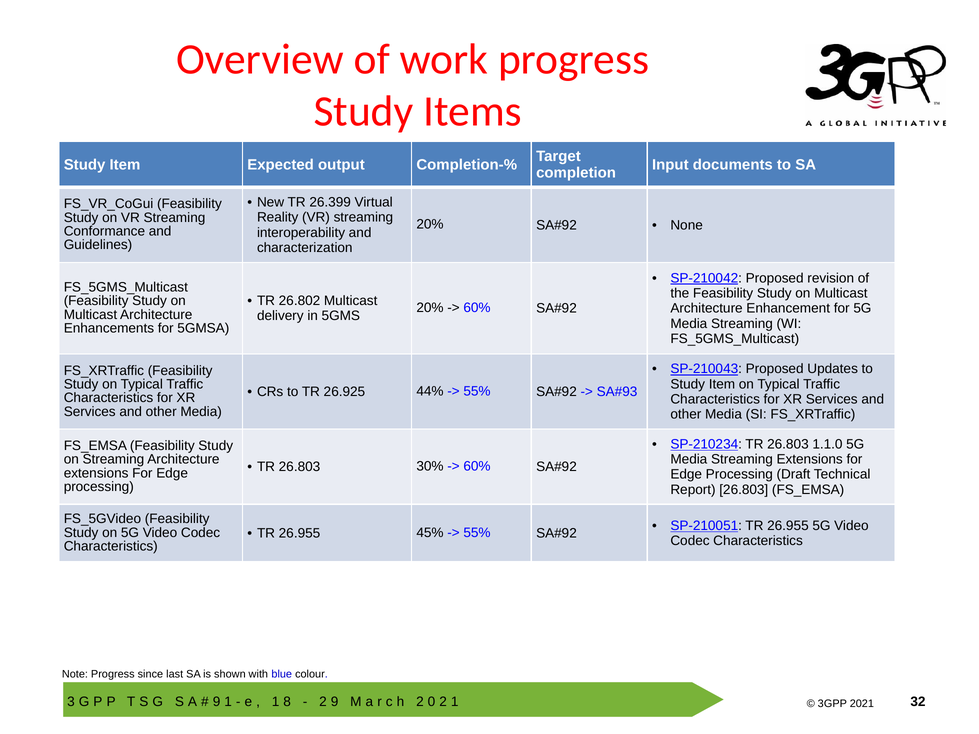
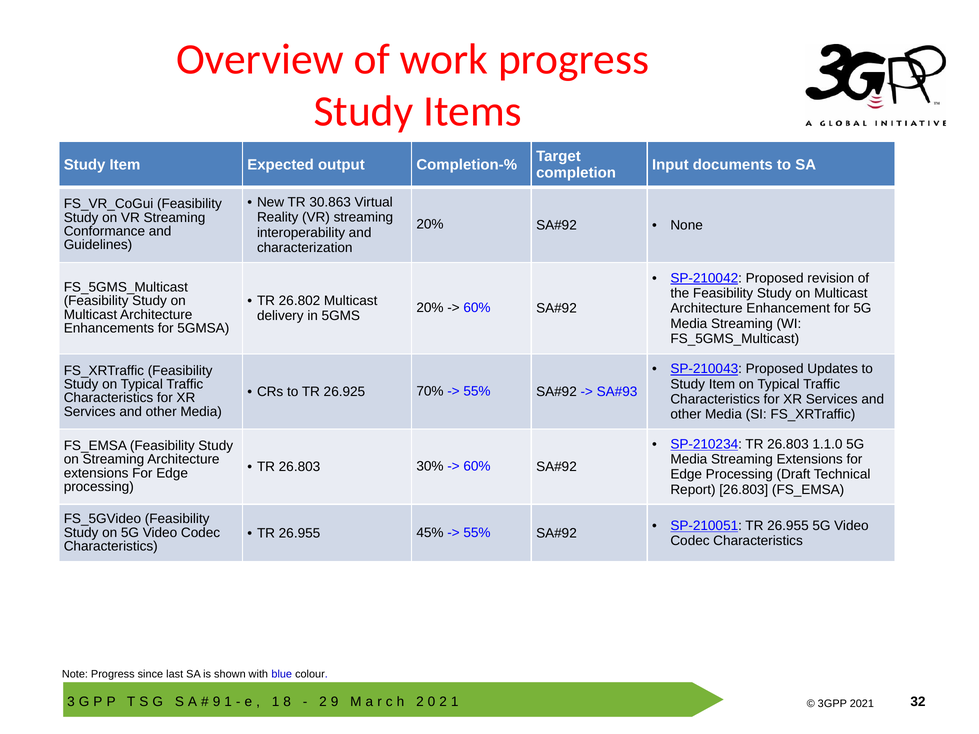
26.399: 26.399 -> 30.863
44%: 44% -> 70%
